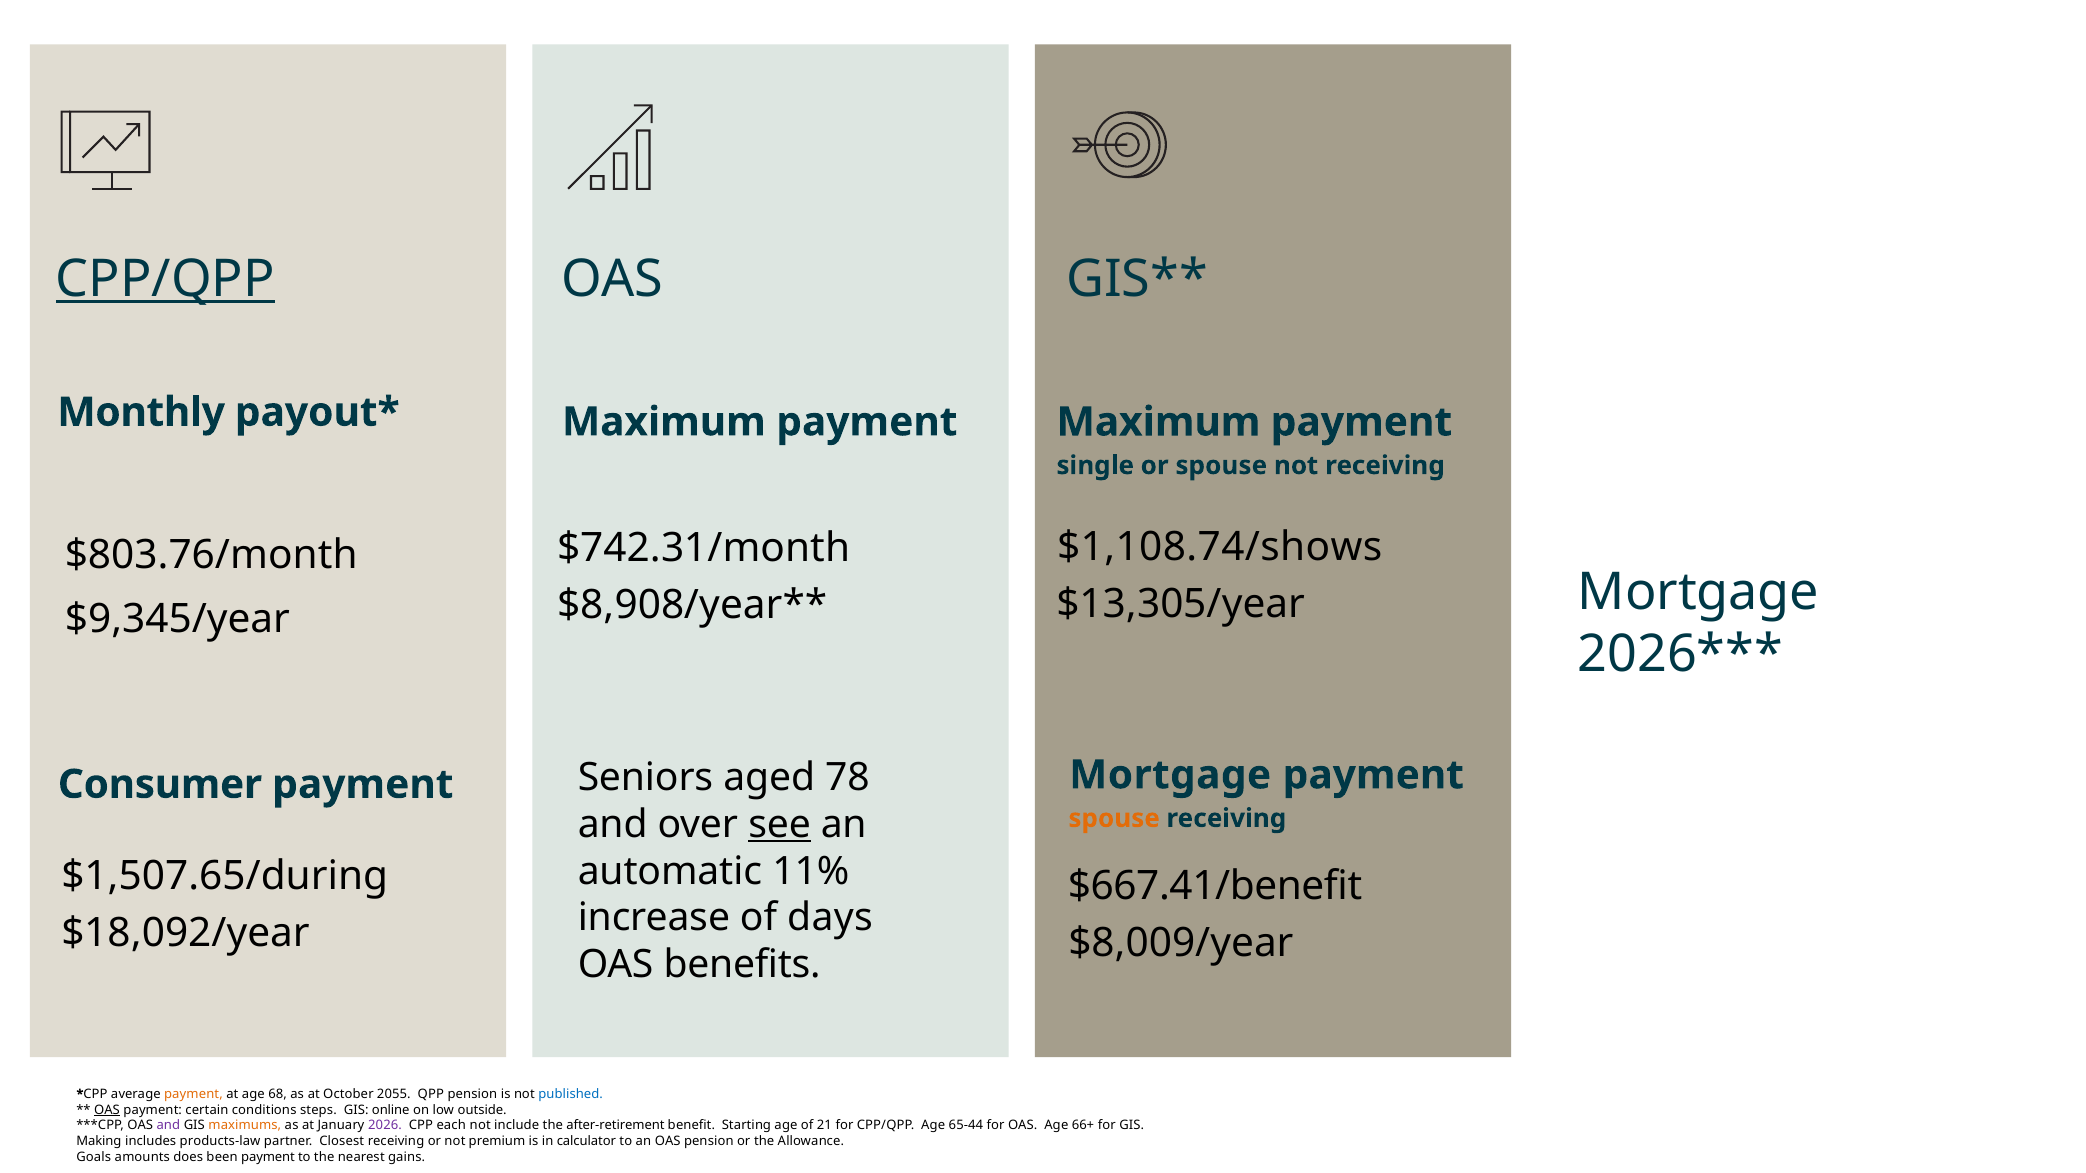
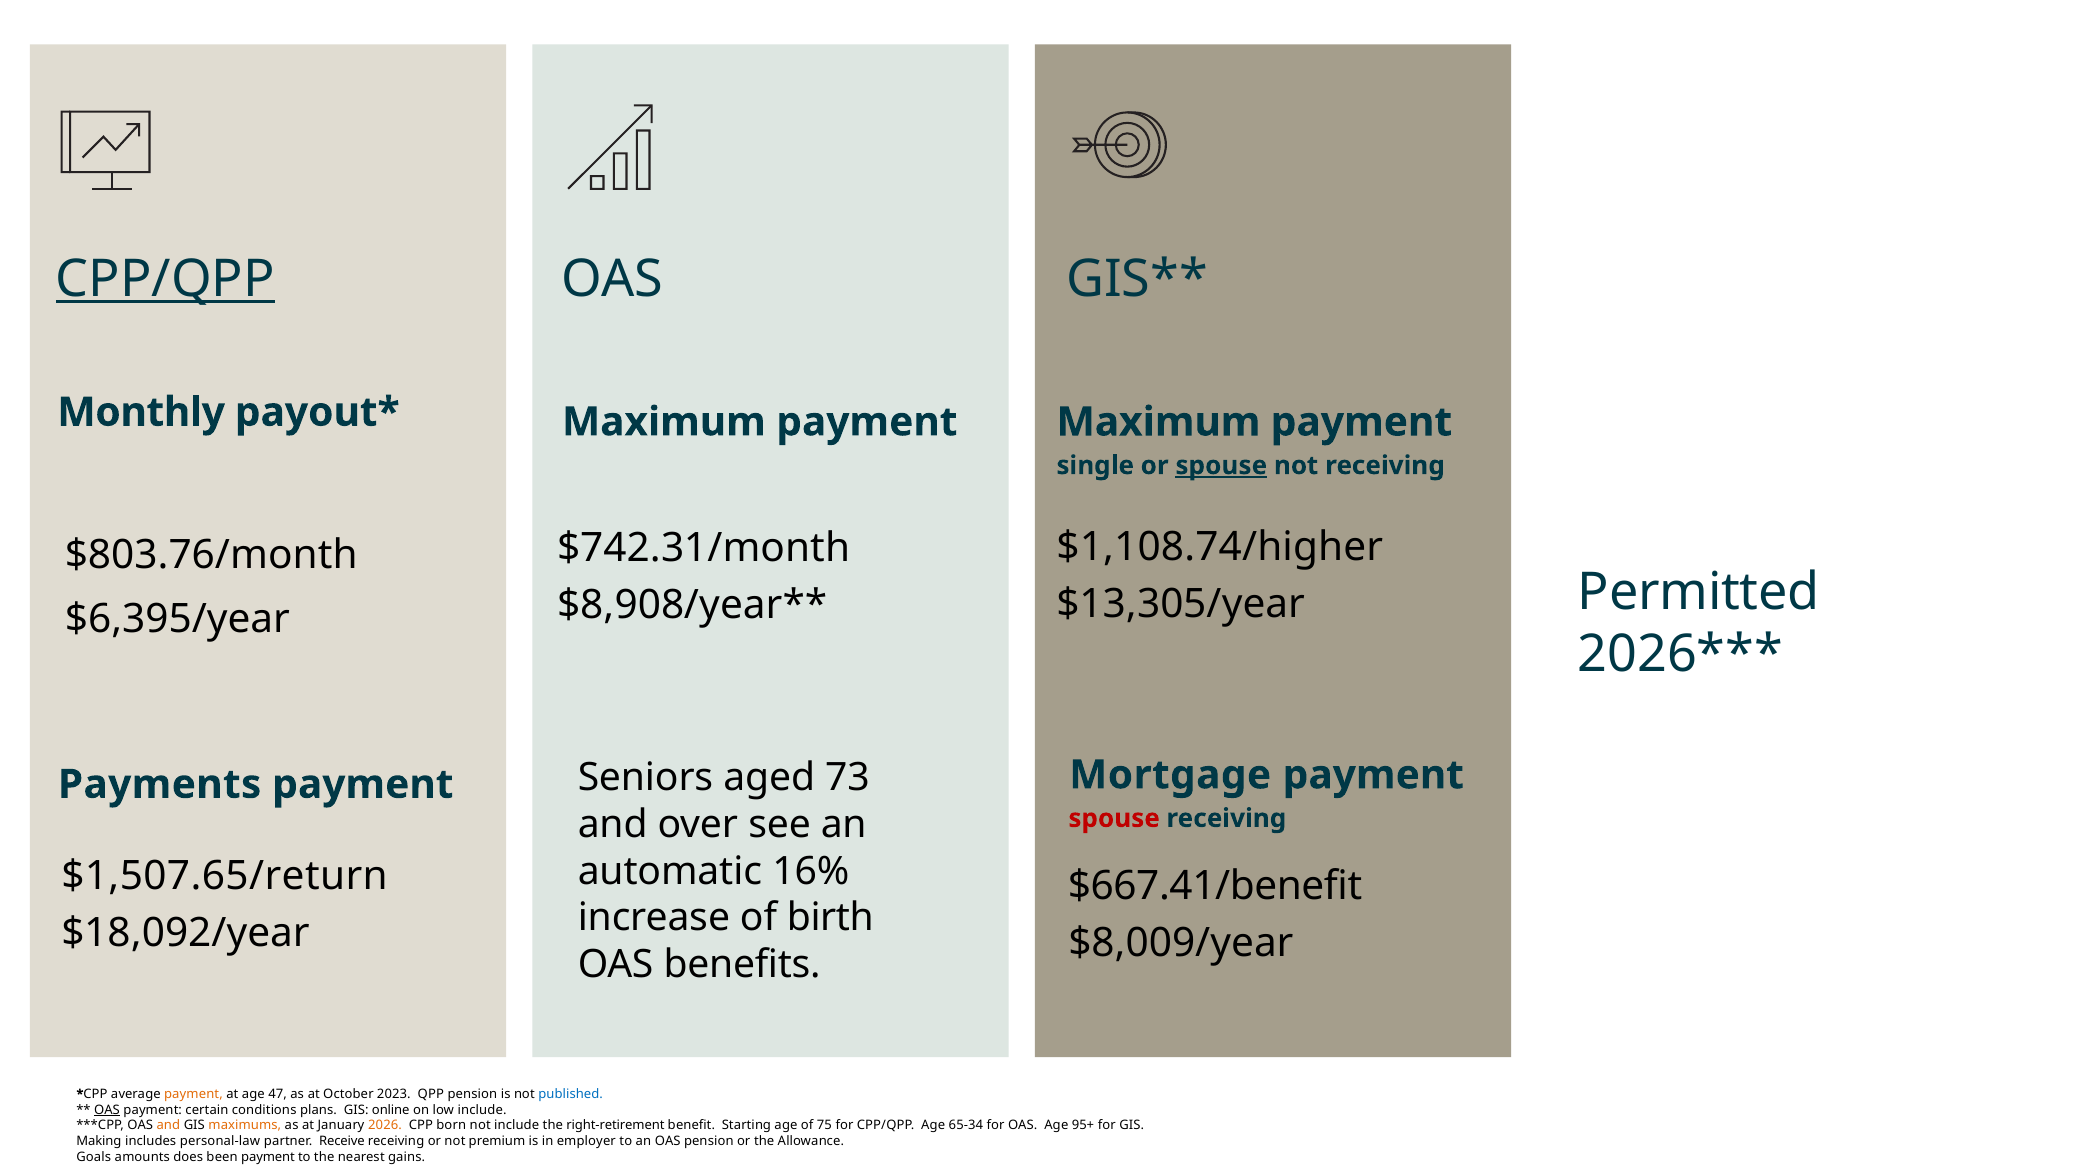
spouse at (1221, 466) underline: none -> present
$1,108.74/shows: $1,108.74/shows -> $1,108.74/higher
Mortgage at (1699, 592): Mortgage -> Permitted
$9,345/year: $9,345/year -> $6,395/year
78: 78 -> 73
Consumer: Consumer -> Payments
see underline: present -> none
spouse at (1114, 819) colour: orange -> red
11%: 11% -> 16%
$1,507.65/during: $1,507.65/during -> $1,507.65/return
days: days -> birth
68: 68 -> 47
2055: 2055 -> 2023
steps: steps -> plans
low outside: outside -> include
and at (168, 1126) colour: purple -> orange
2026 colour: purple -> orange
each: each -> born
after-retirement: after-retirement -> right-retirement
21: 21 -> 75
65-44: 65-44 -> 65-34
66+: 66+ -> 95+
products-law: products-law -> personal-law
Closest: Closest -> Receive
calculator: calculator -> employer
